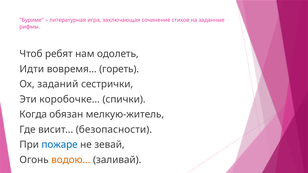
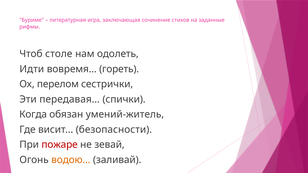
ребят: ребят -> столе
заданий: заданий -> перелом
коробочке…: коробочке… -> передавая…
мелкую-житель: мелкую-житель -> умений-житель
пожаре colour: blue -> red
